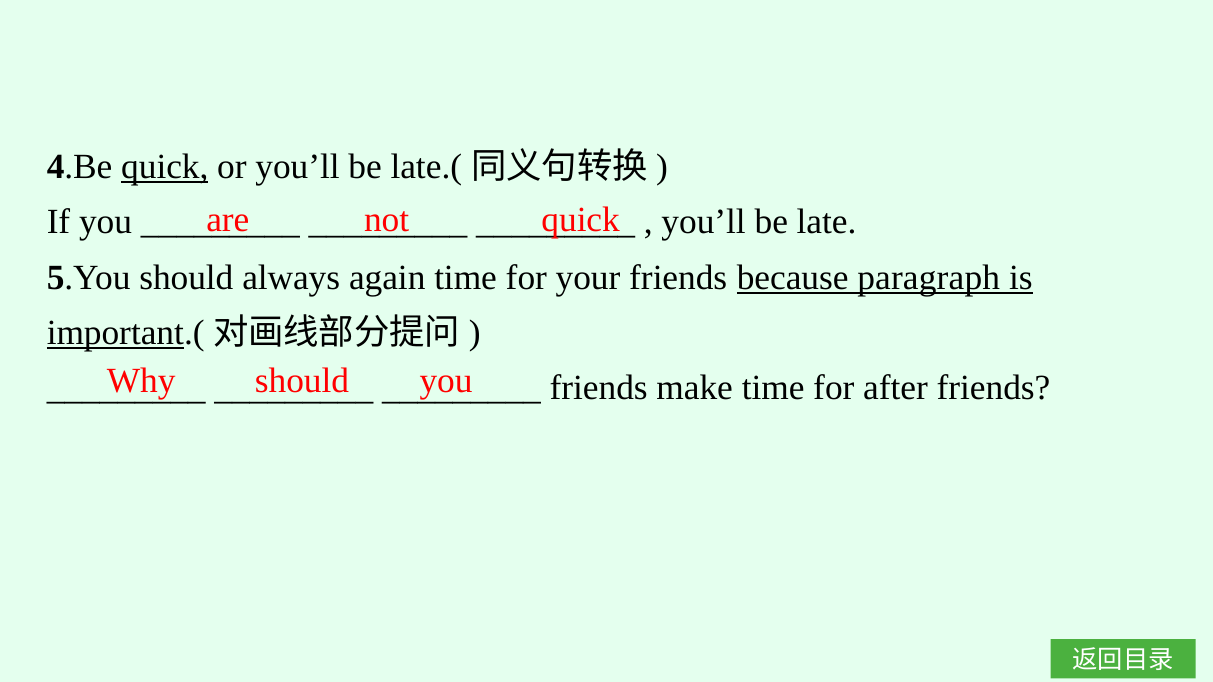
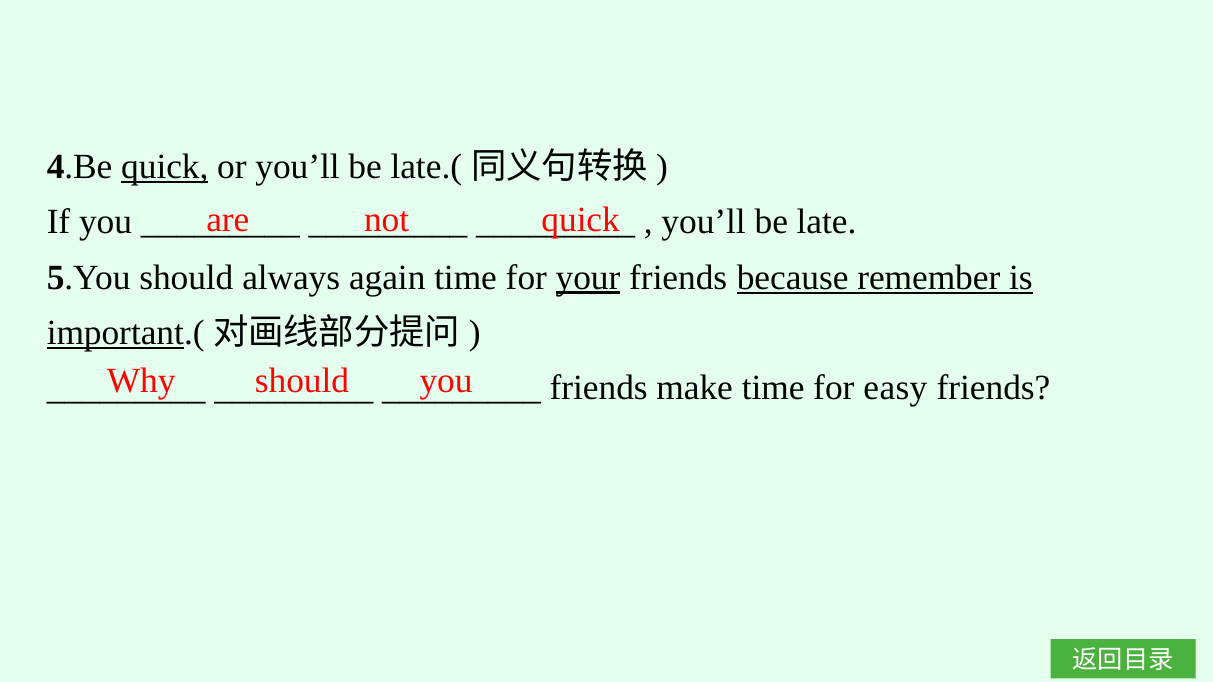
your underline: none -> present
paragraph: paragraph -> remember
after: after -> easy
